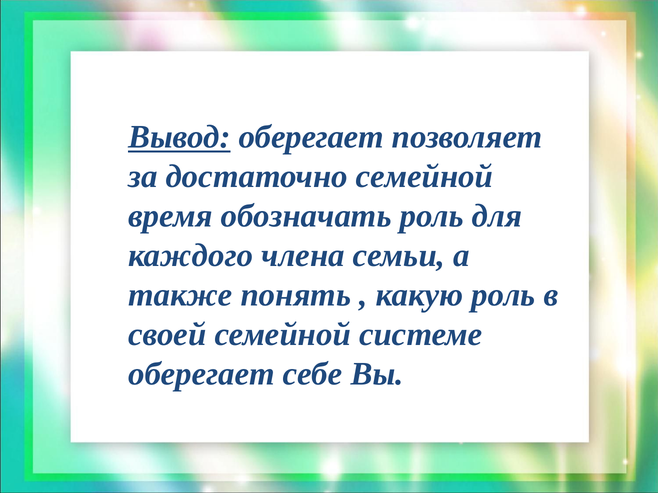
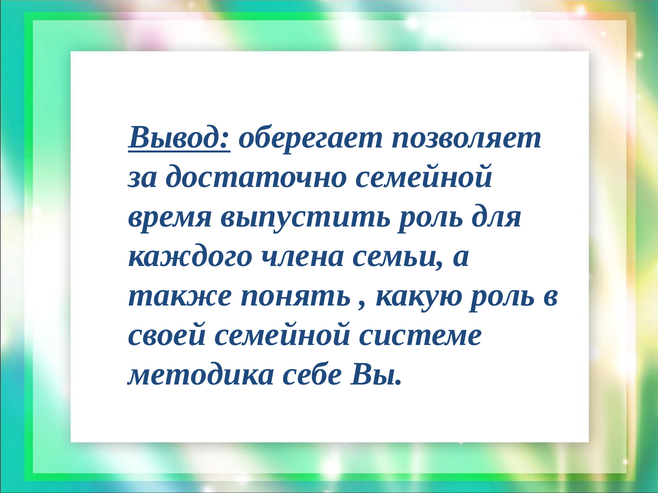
обозначать: обозначать -> выпустить
оберегает at (201, 374): оберегает -> методика
